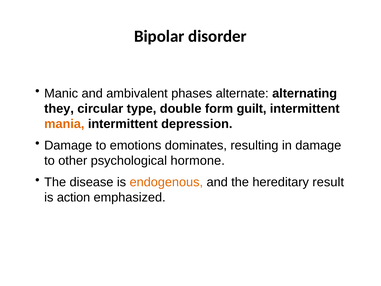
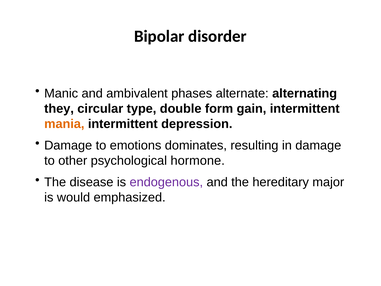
guilt: guilt -> gain
endogenous colour: orange -> purple
result: result -> major
action: action -> would
